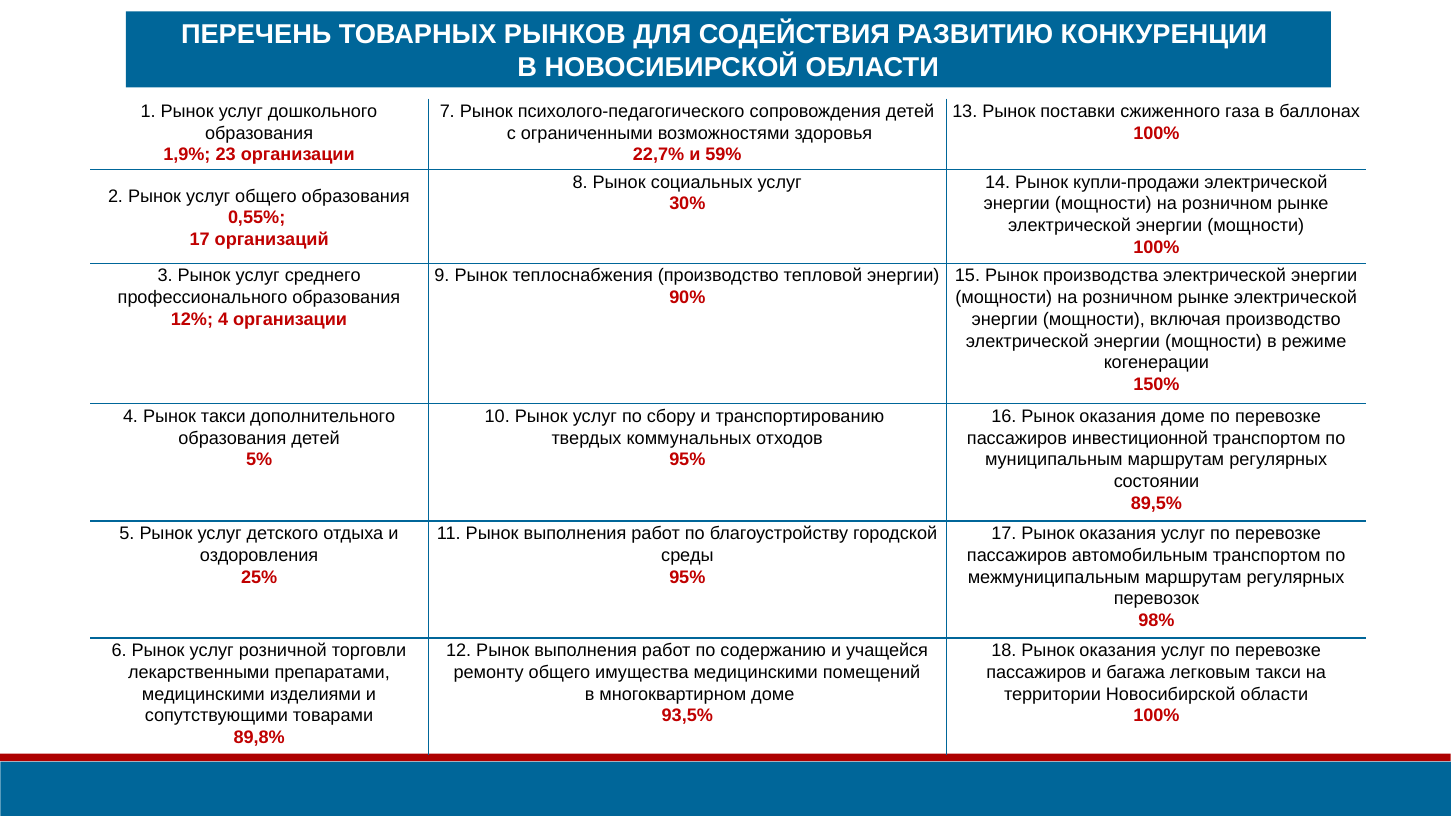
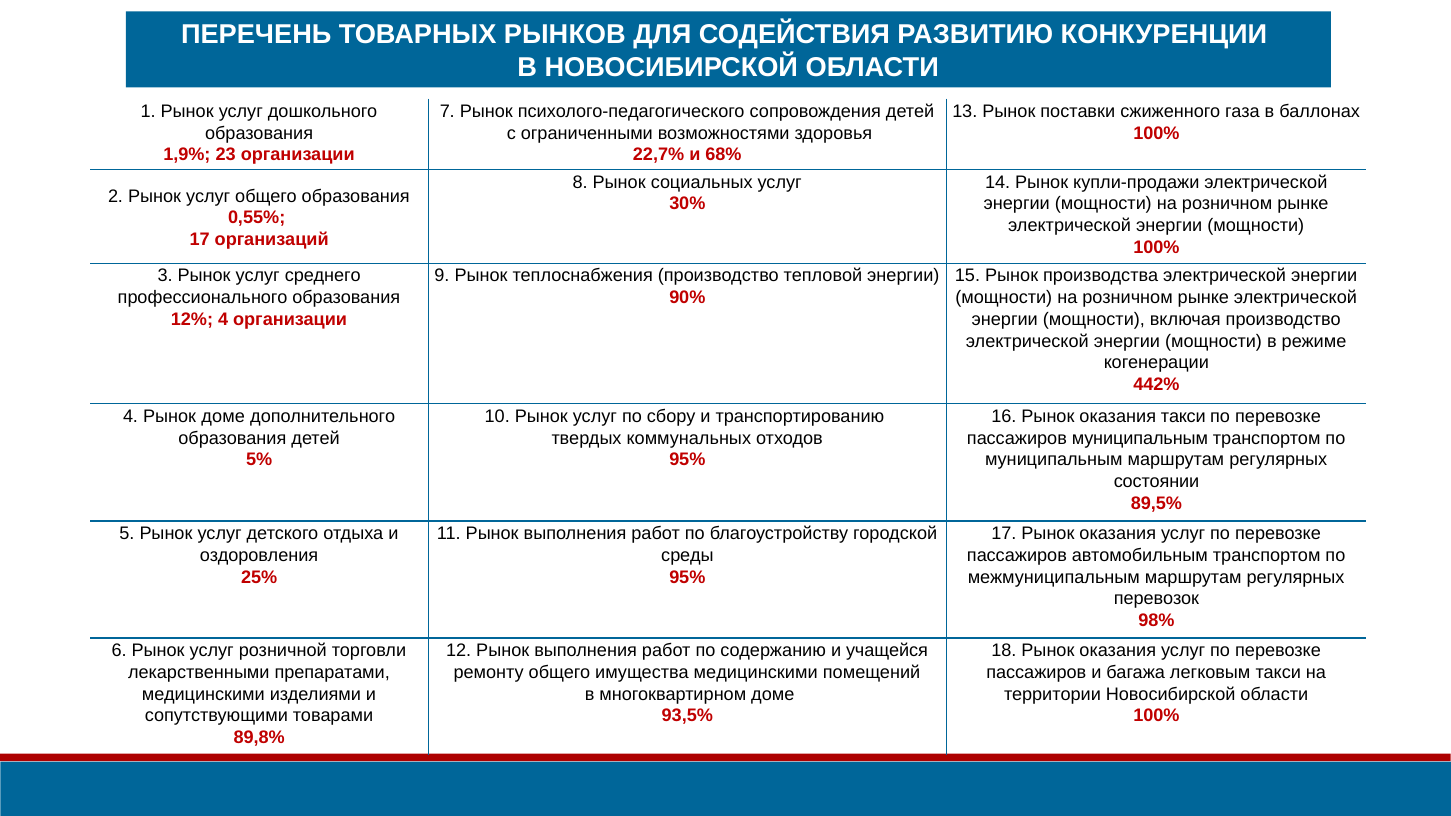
59%: 59% -> 68%
150%: 150% -> 442%
Рынок такси: такси -> доме
оказания доме: доме -> такси
пассажиров инвестиционной: инвестиционной -> муниципальным
